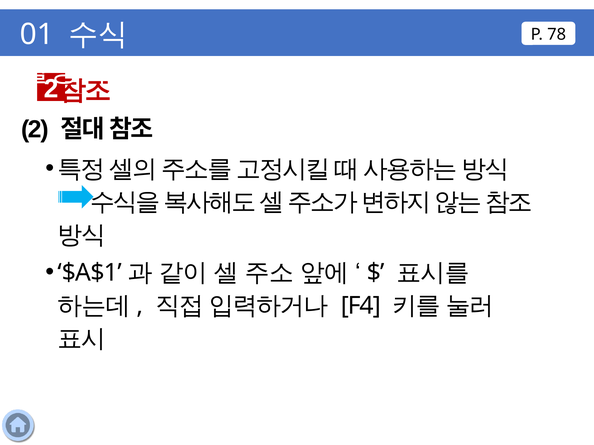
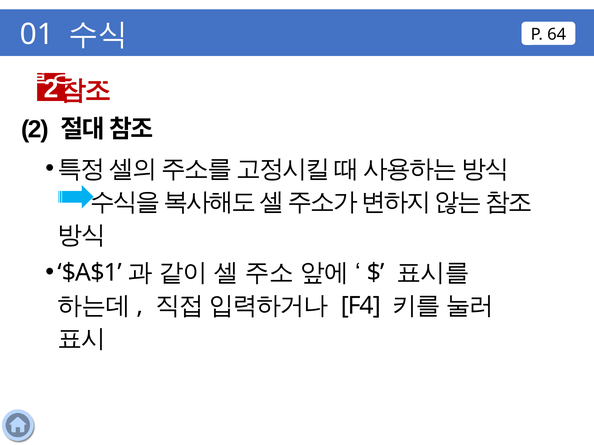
78: 78 -> 64
